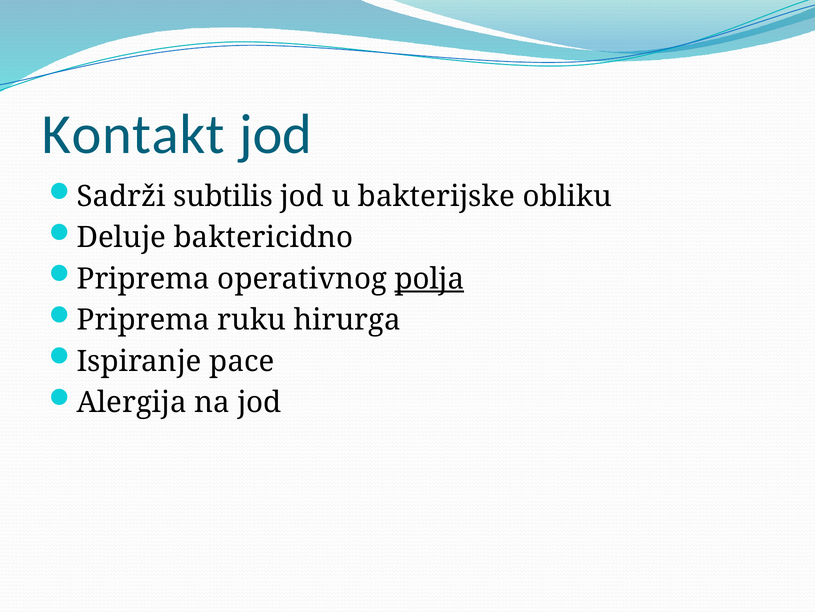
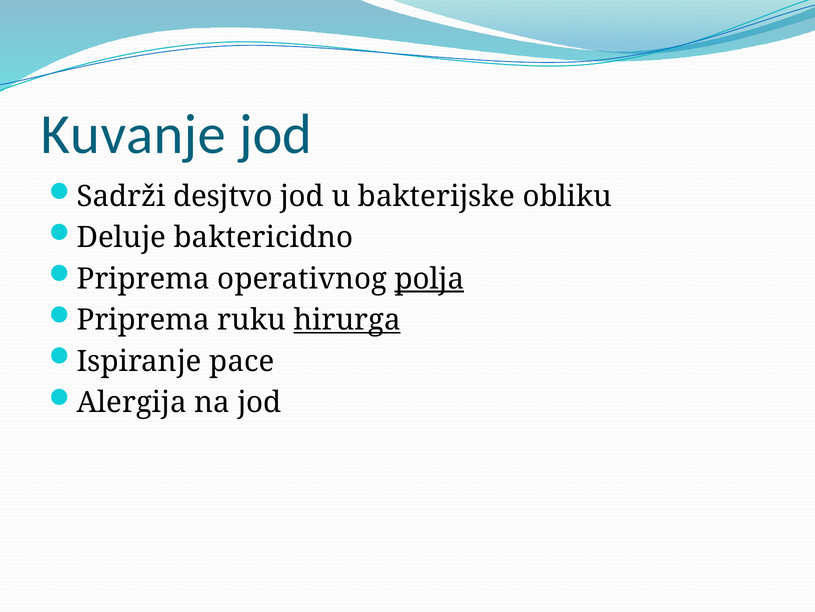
Kontakt: Kontakt -> Kuvanje
subtilis: subtilis -> desjtvo
hirurga underline: none -> present
